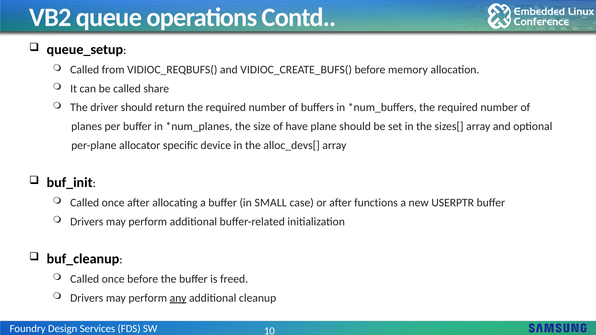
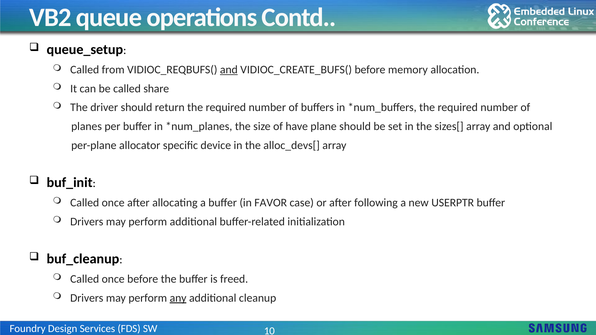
and at (229, 70) underline: none -> present
SMALL: SMALL -> FAVOR
functions: functions -> following
